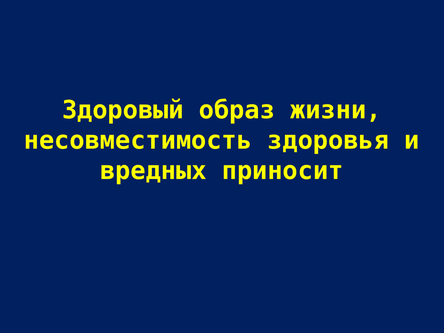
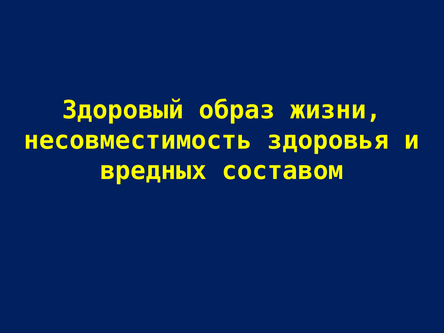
приносит: приносит -> составом
